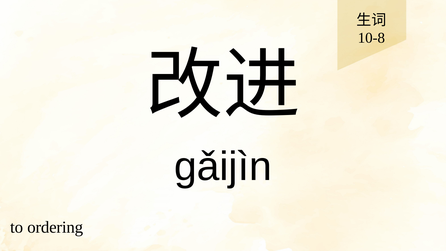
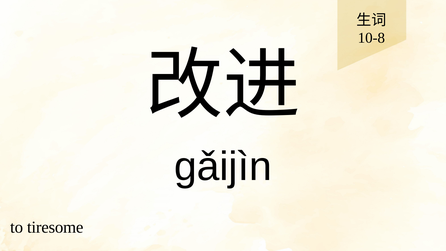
ordering: ordering -> tiresome
